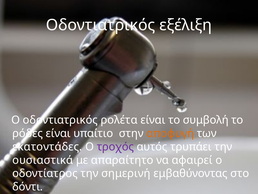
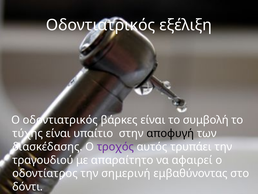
ρολέτα: ρολέτα -> βάρκες
ρόδες: ρόδες -> τύχης
αποφυγή colour: orange -> black
εκατοντάδες: εκατοντάδες -> διασκέδασης
ουσιαστικά: ουσιαστικά -> τραγουδιού
